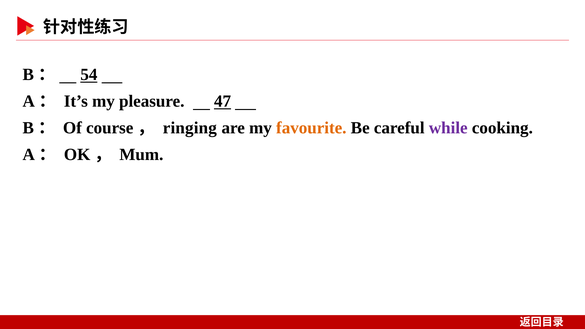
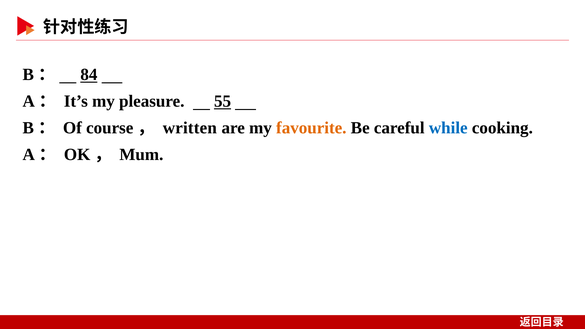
54: 54 -> 84
47: 47 -> 55
ringing: ringing -> written
while colour: purple -> blue
